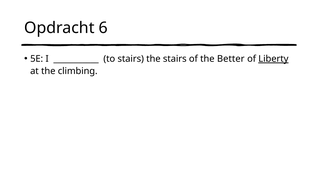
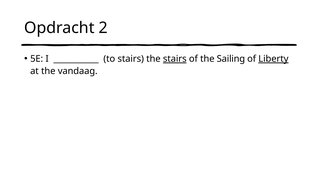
6: 6 -> 2
stairs at (175, 59) underline: none -> present
Better: Better -> Sailing
climbing: climbing -> vandaag
